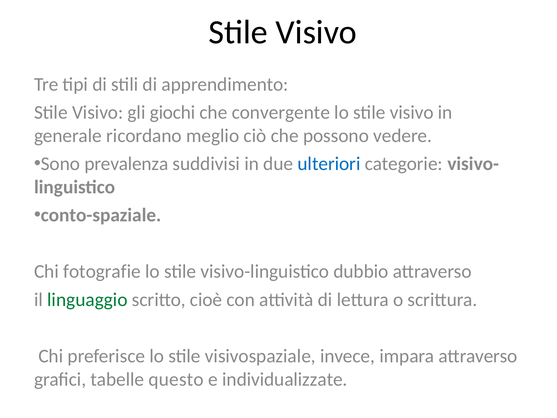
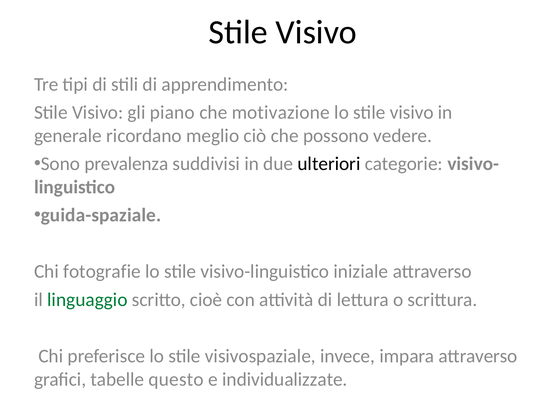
giochi: giochi -> piano
convergente: convergente -> motivazione
ulteriori colour: blue -> black
conto-spaziale: conto-spaziale -> guida-spaziale
dubbio: dubbio -> iniziale
